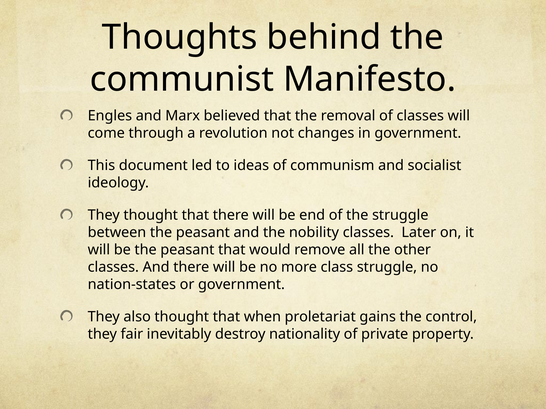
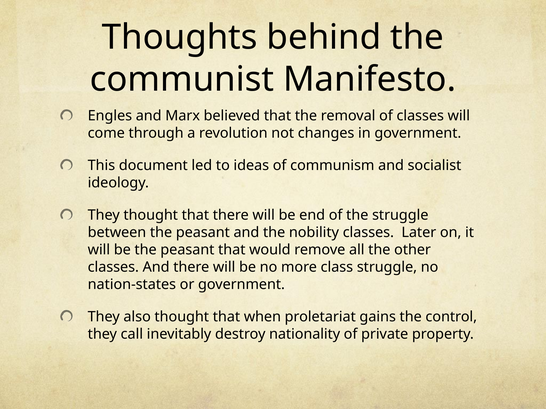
fair: fair -> call
